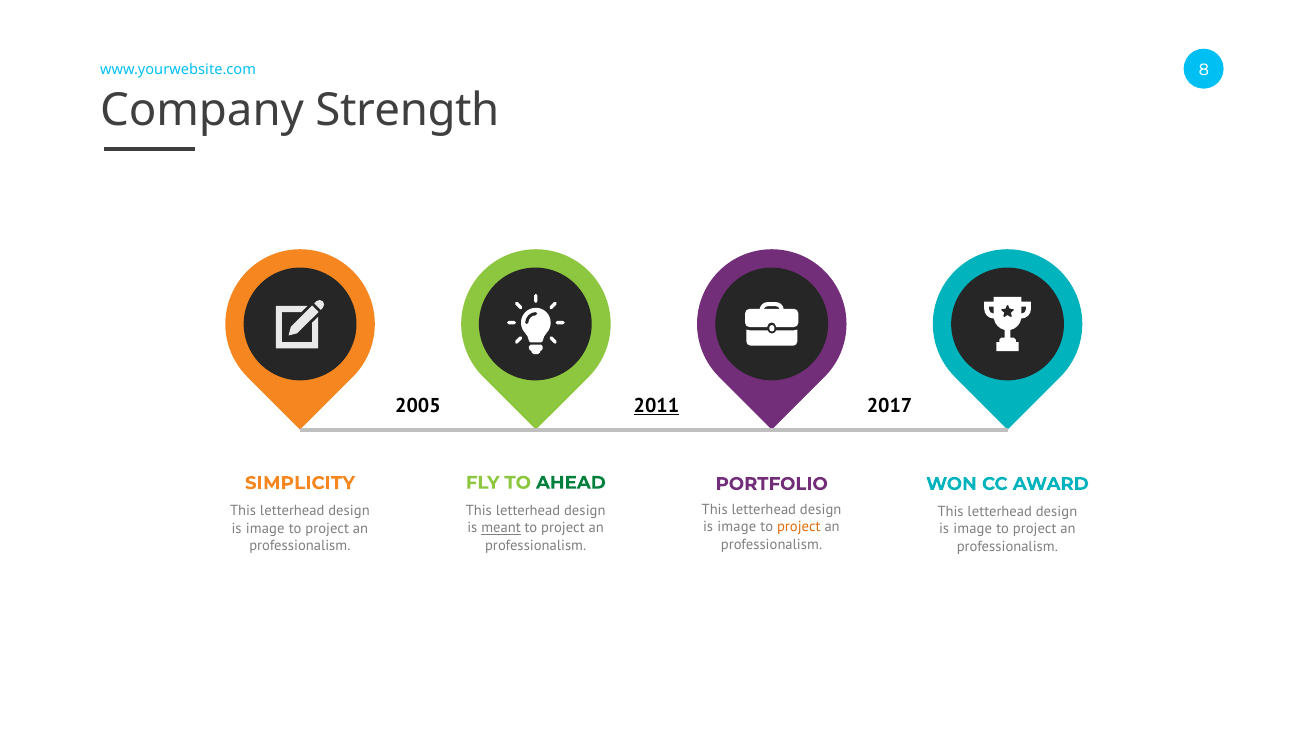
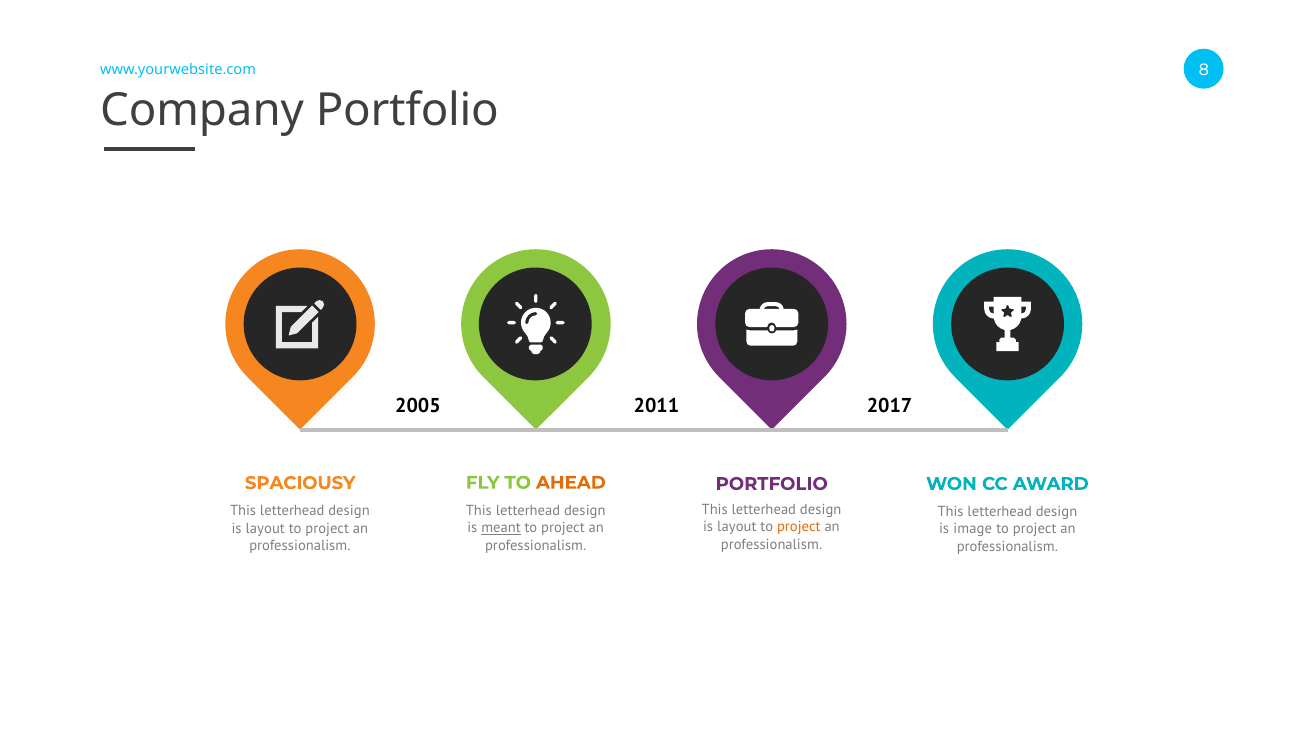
Company Strength: Strength -> Portfolio
2011 underline: present -> none
SIMPLICITY: SIMPLICITY -> SPACIOUSY
AHEAD colour: green -> orange
image at (737, 527): image -> layout
image at (265, 528): image -> layout
